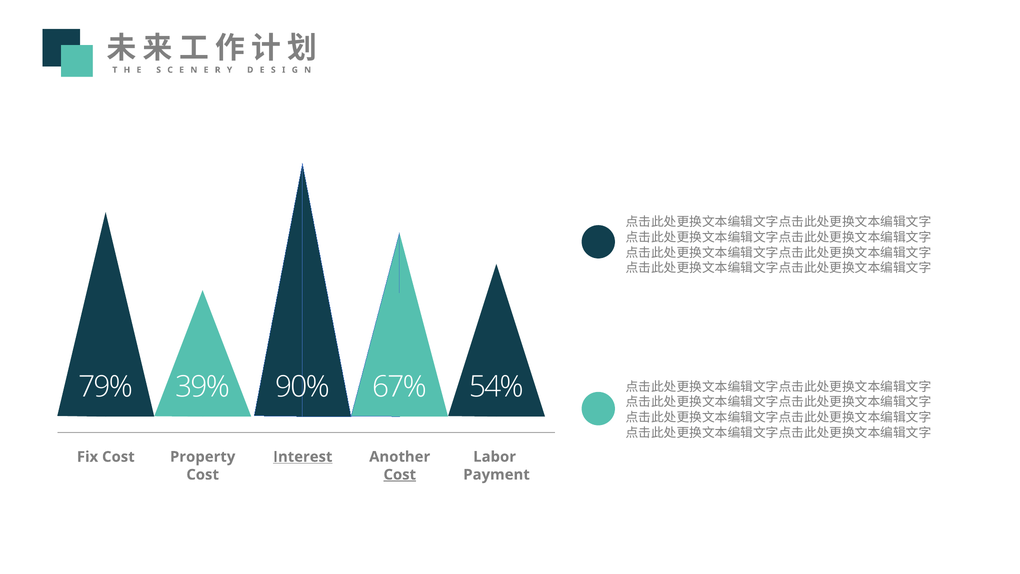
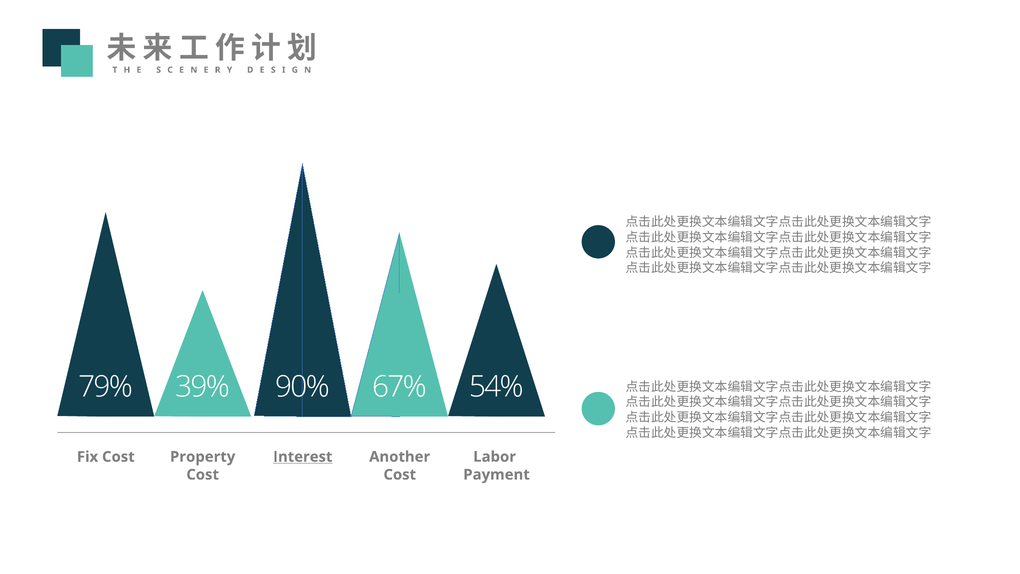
Cost at (400, 474) underline: present -> none
